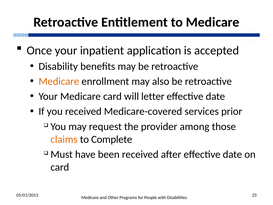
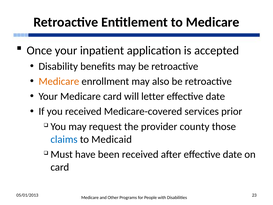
among: among -> county
claims colour: orange -> blue
Complete: Complete -> Medicaid
